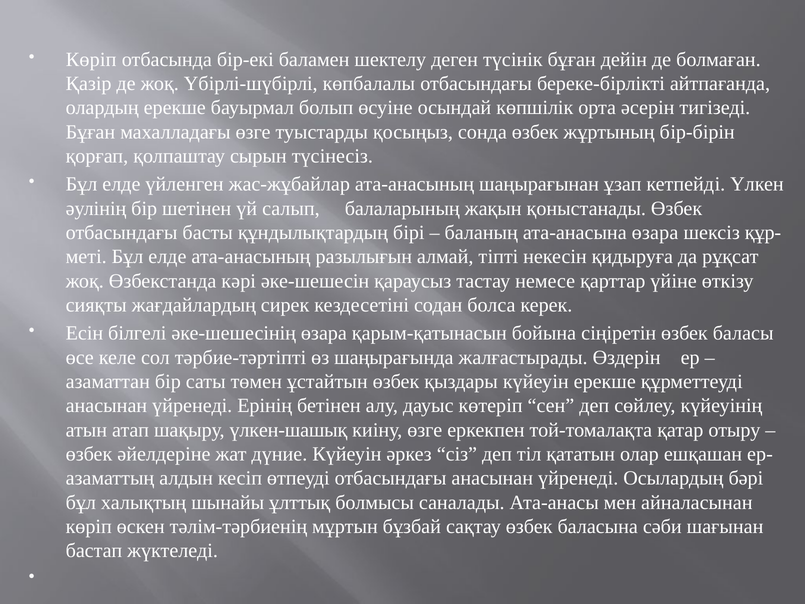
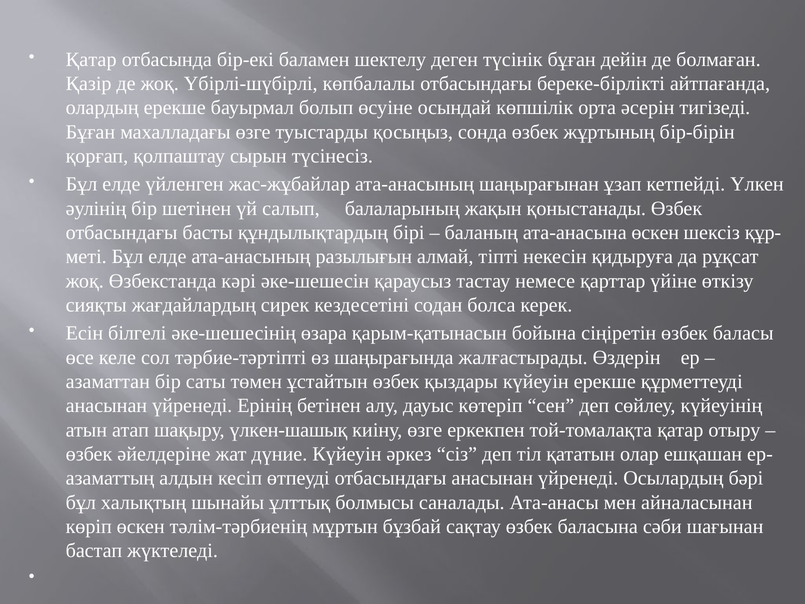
Көрiп at (91, 59): Көрiп -> Қатар
ата-анасына өзара: өзара -> өскен
